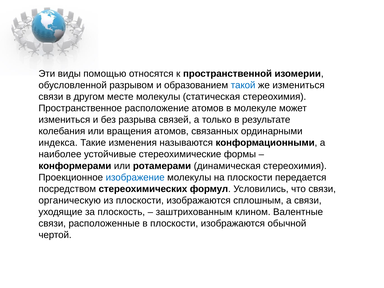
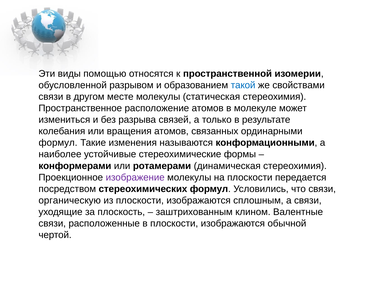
же измениться: измениться -> свойствами
индекса at (58, 143): индекса -> формул
изображение colour: blue -> purple
